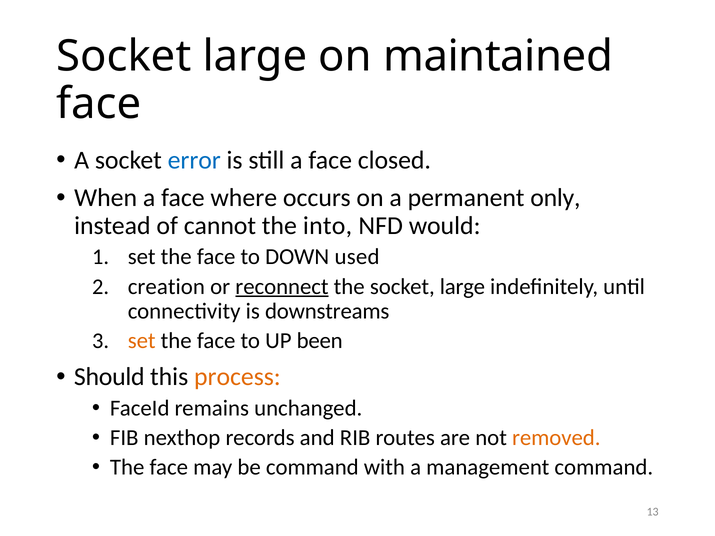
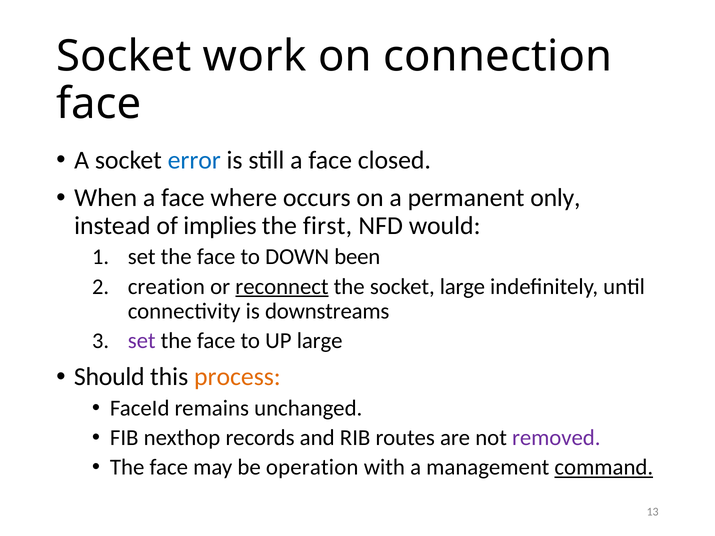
large at (255, 56): large -> work
maintained: maintained -> connection
cannot: cannot -> implies
into: into -> first
used: used -> been
set at (142, 341) colour: orange -> purple
UP been: been -> large
removed colour: orange -> purple
be command: command -> operation
command at (604, 468) underline: none -> present
